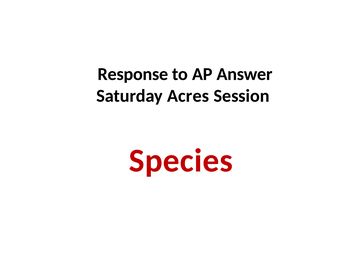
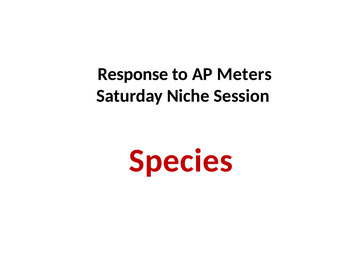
Answer: Answer -> Meters
Acres: Acres -> Niche
